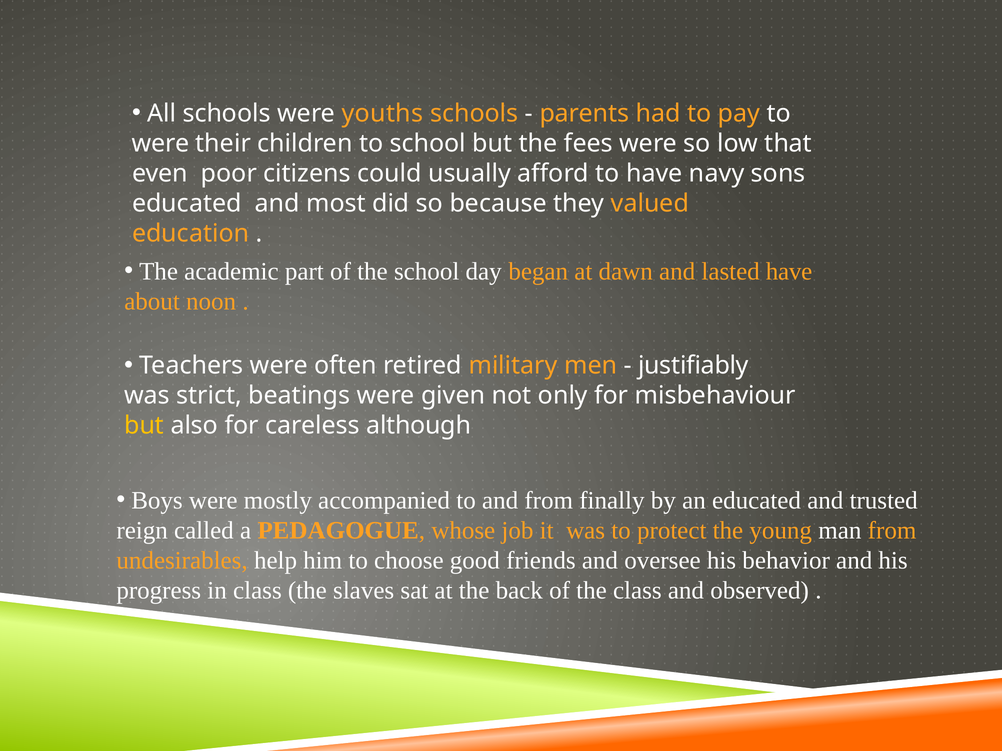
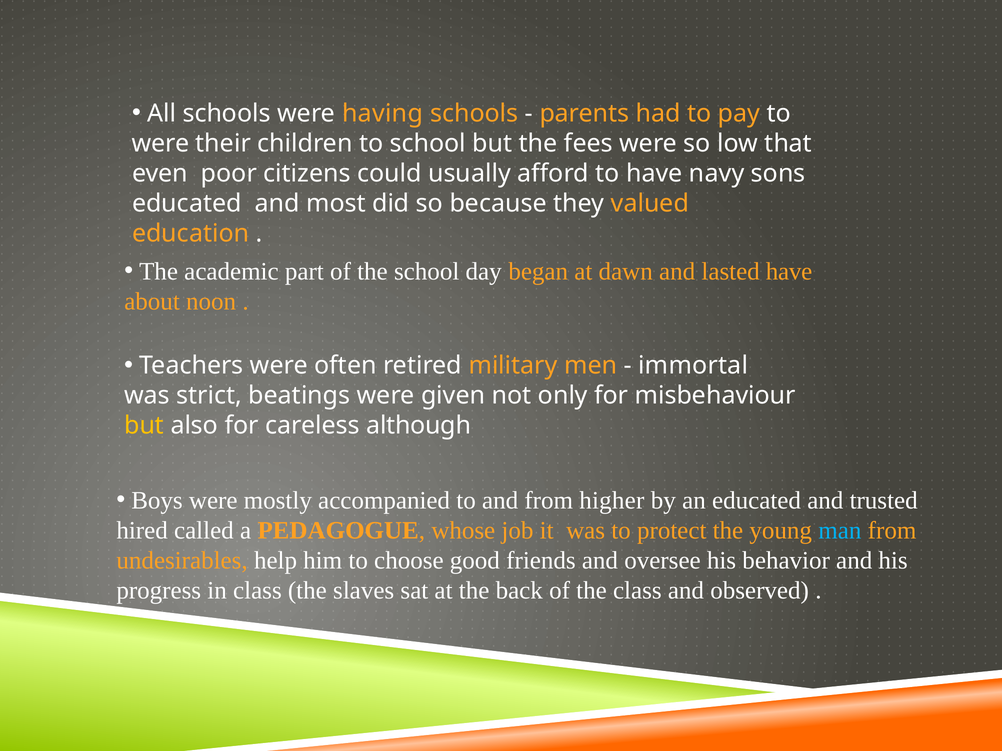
youths: youths -> having
justifiably: justifiably -> immortal
finally: finally -> higher
reign: reign -> hired
man colour: white -> light blue
